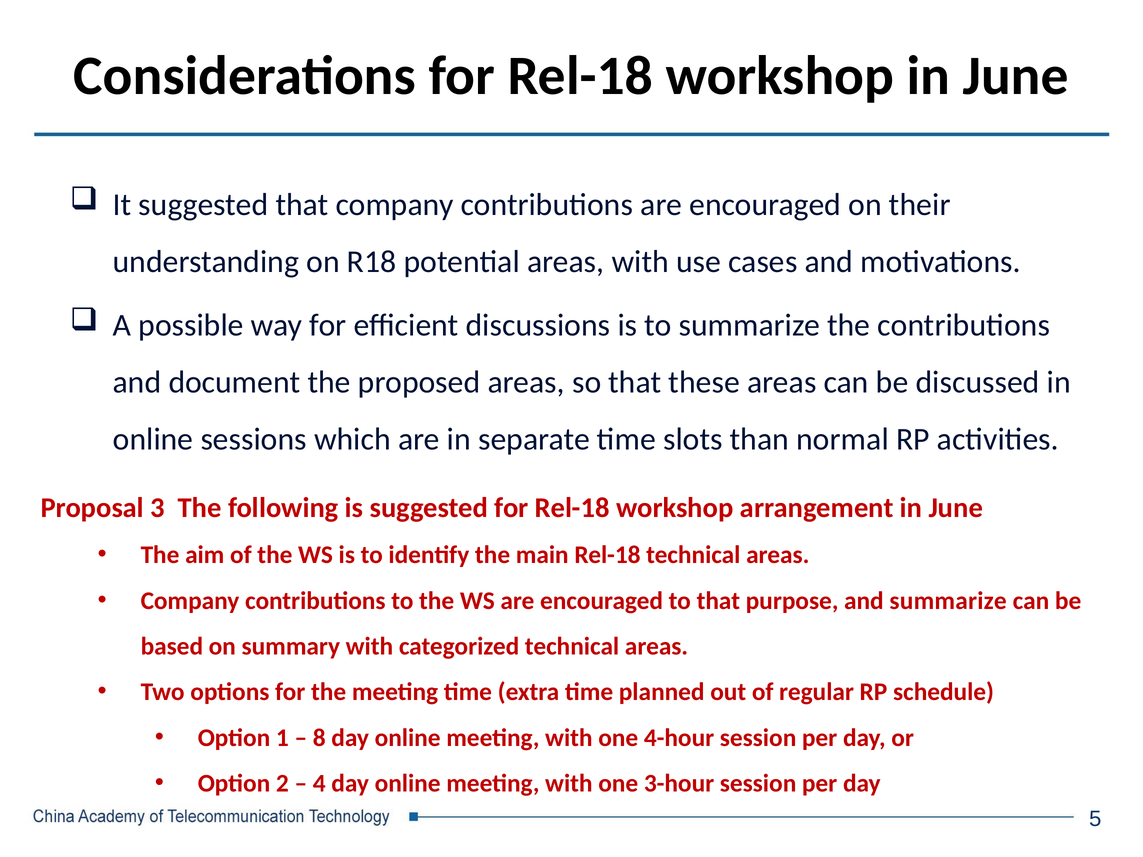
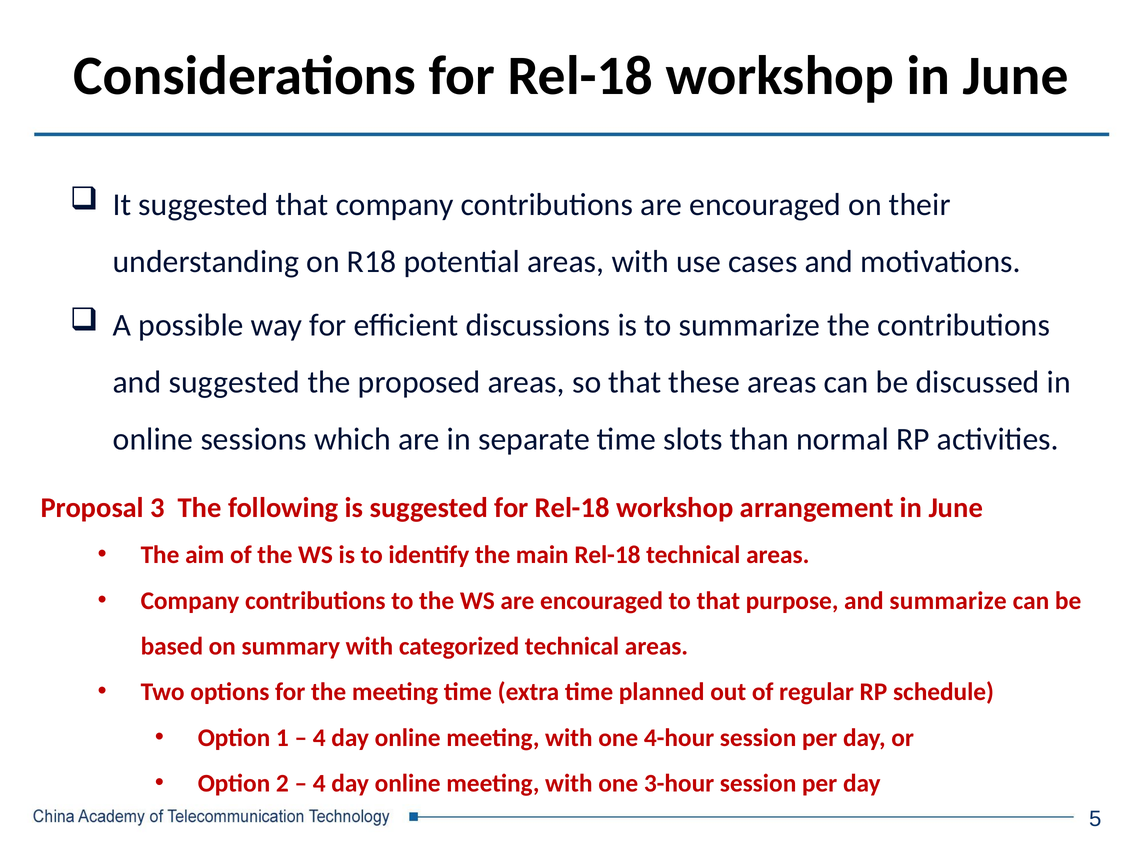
and document: document -> suggested
8 at (319, 738): 8 -> 4
